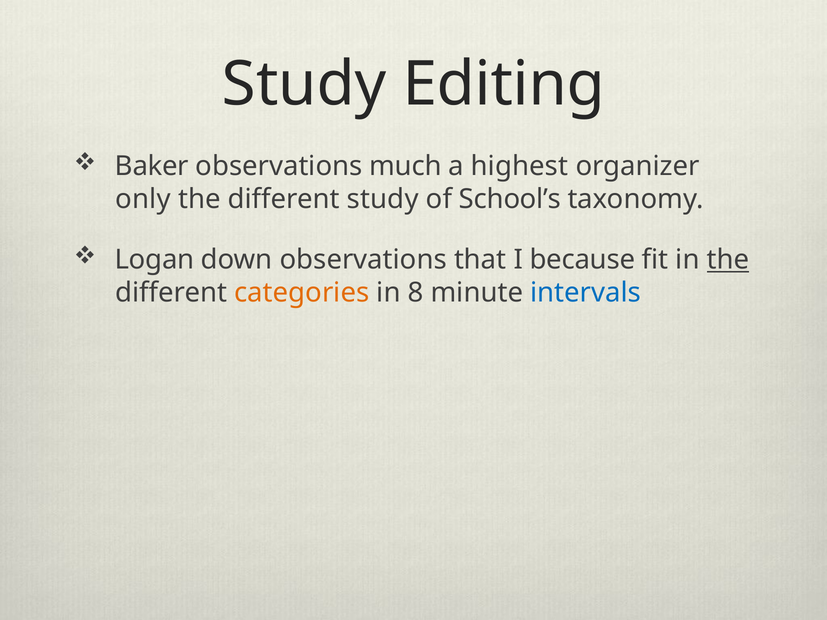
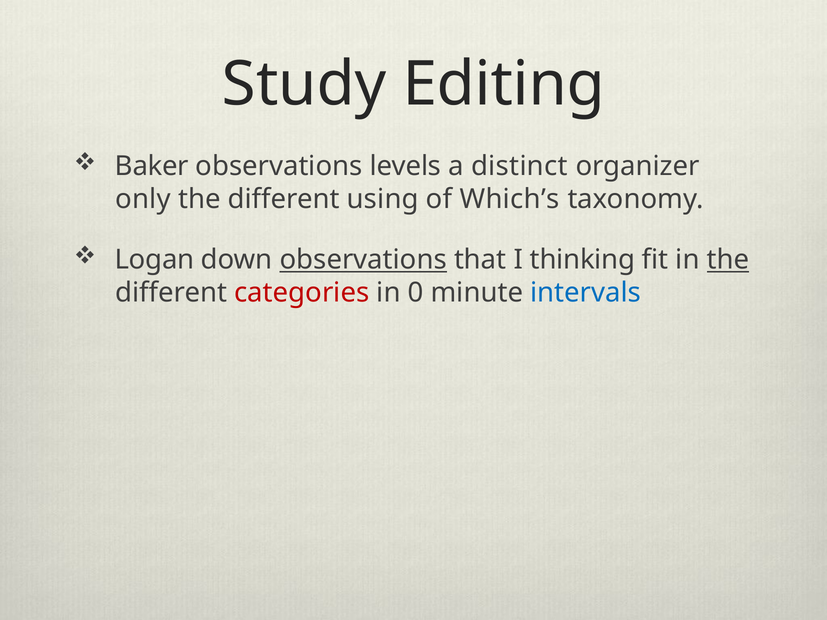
much: much -> levels
highest: highest -> distinct
different study: study -> using
School’s: School’s -> Which’s
observations at (363, 260) underline: none -> present
because: because -> thinking
categories colour: orange -> red
8: 8 -> 0
